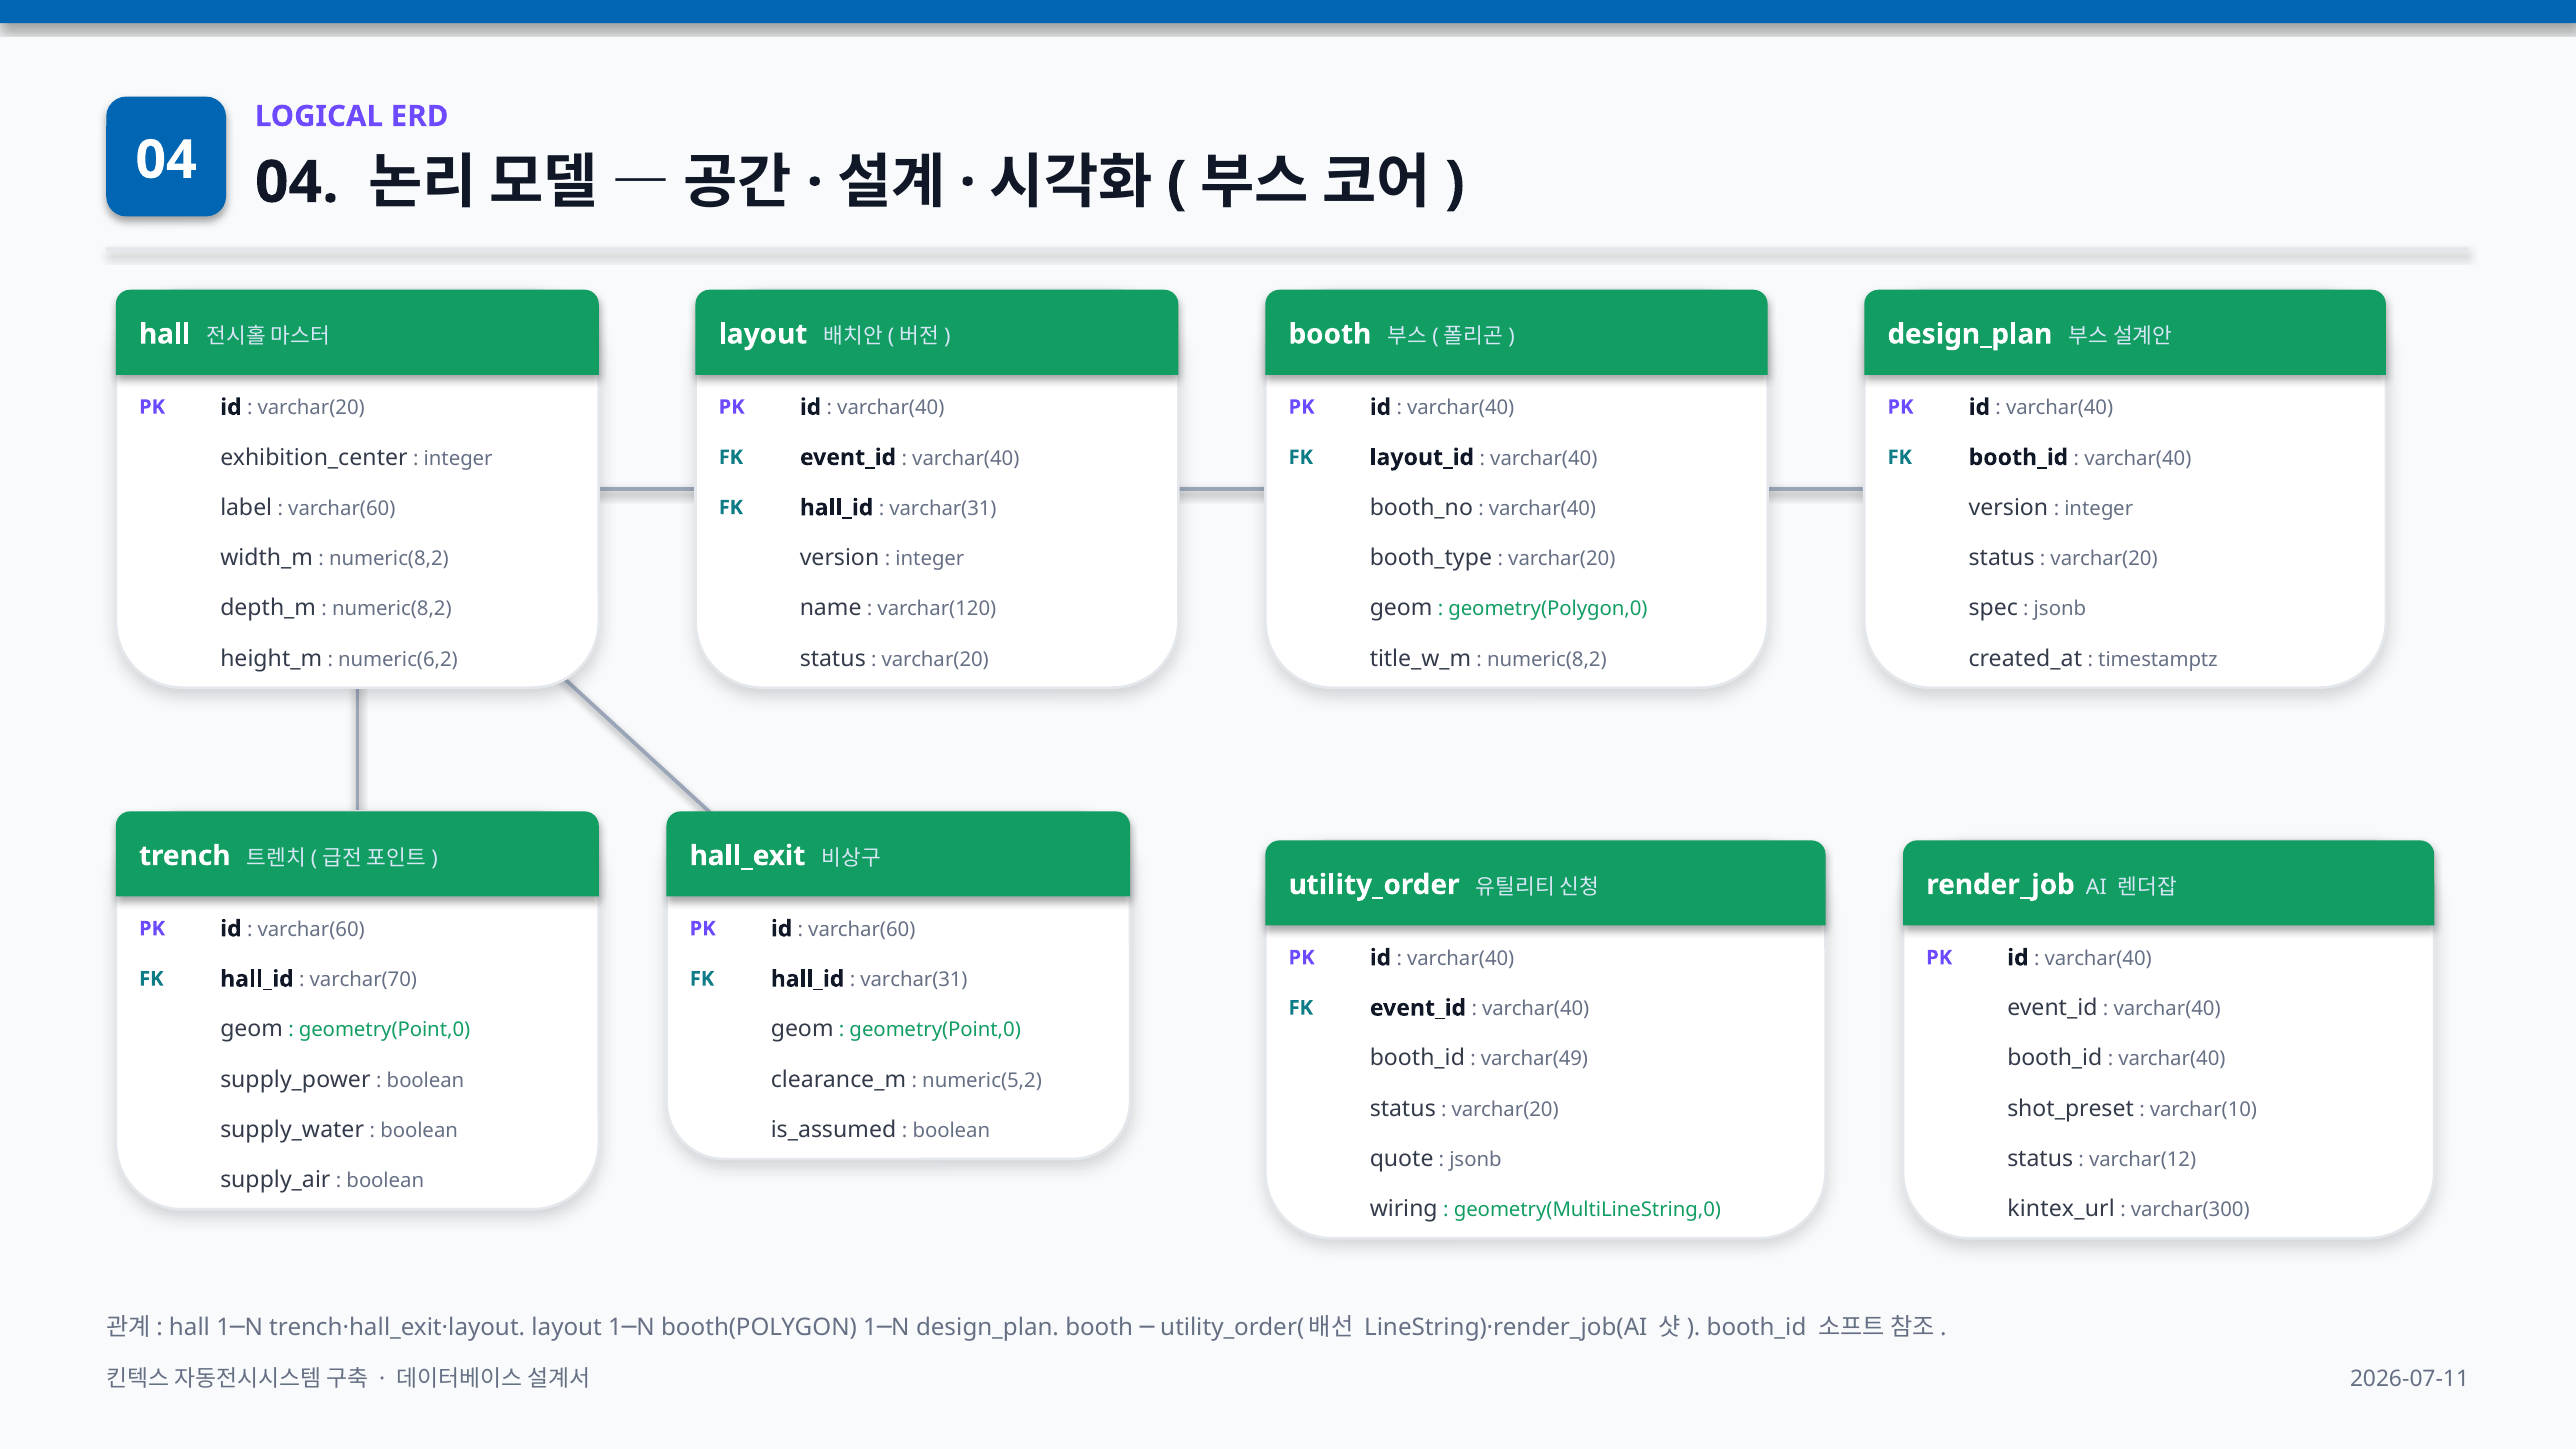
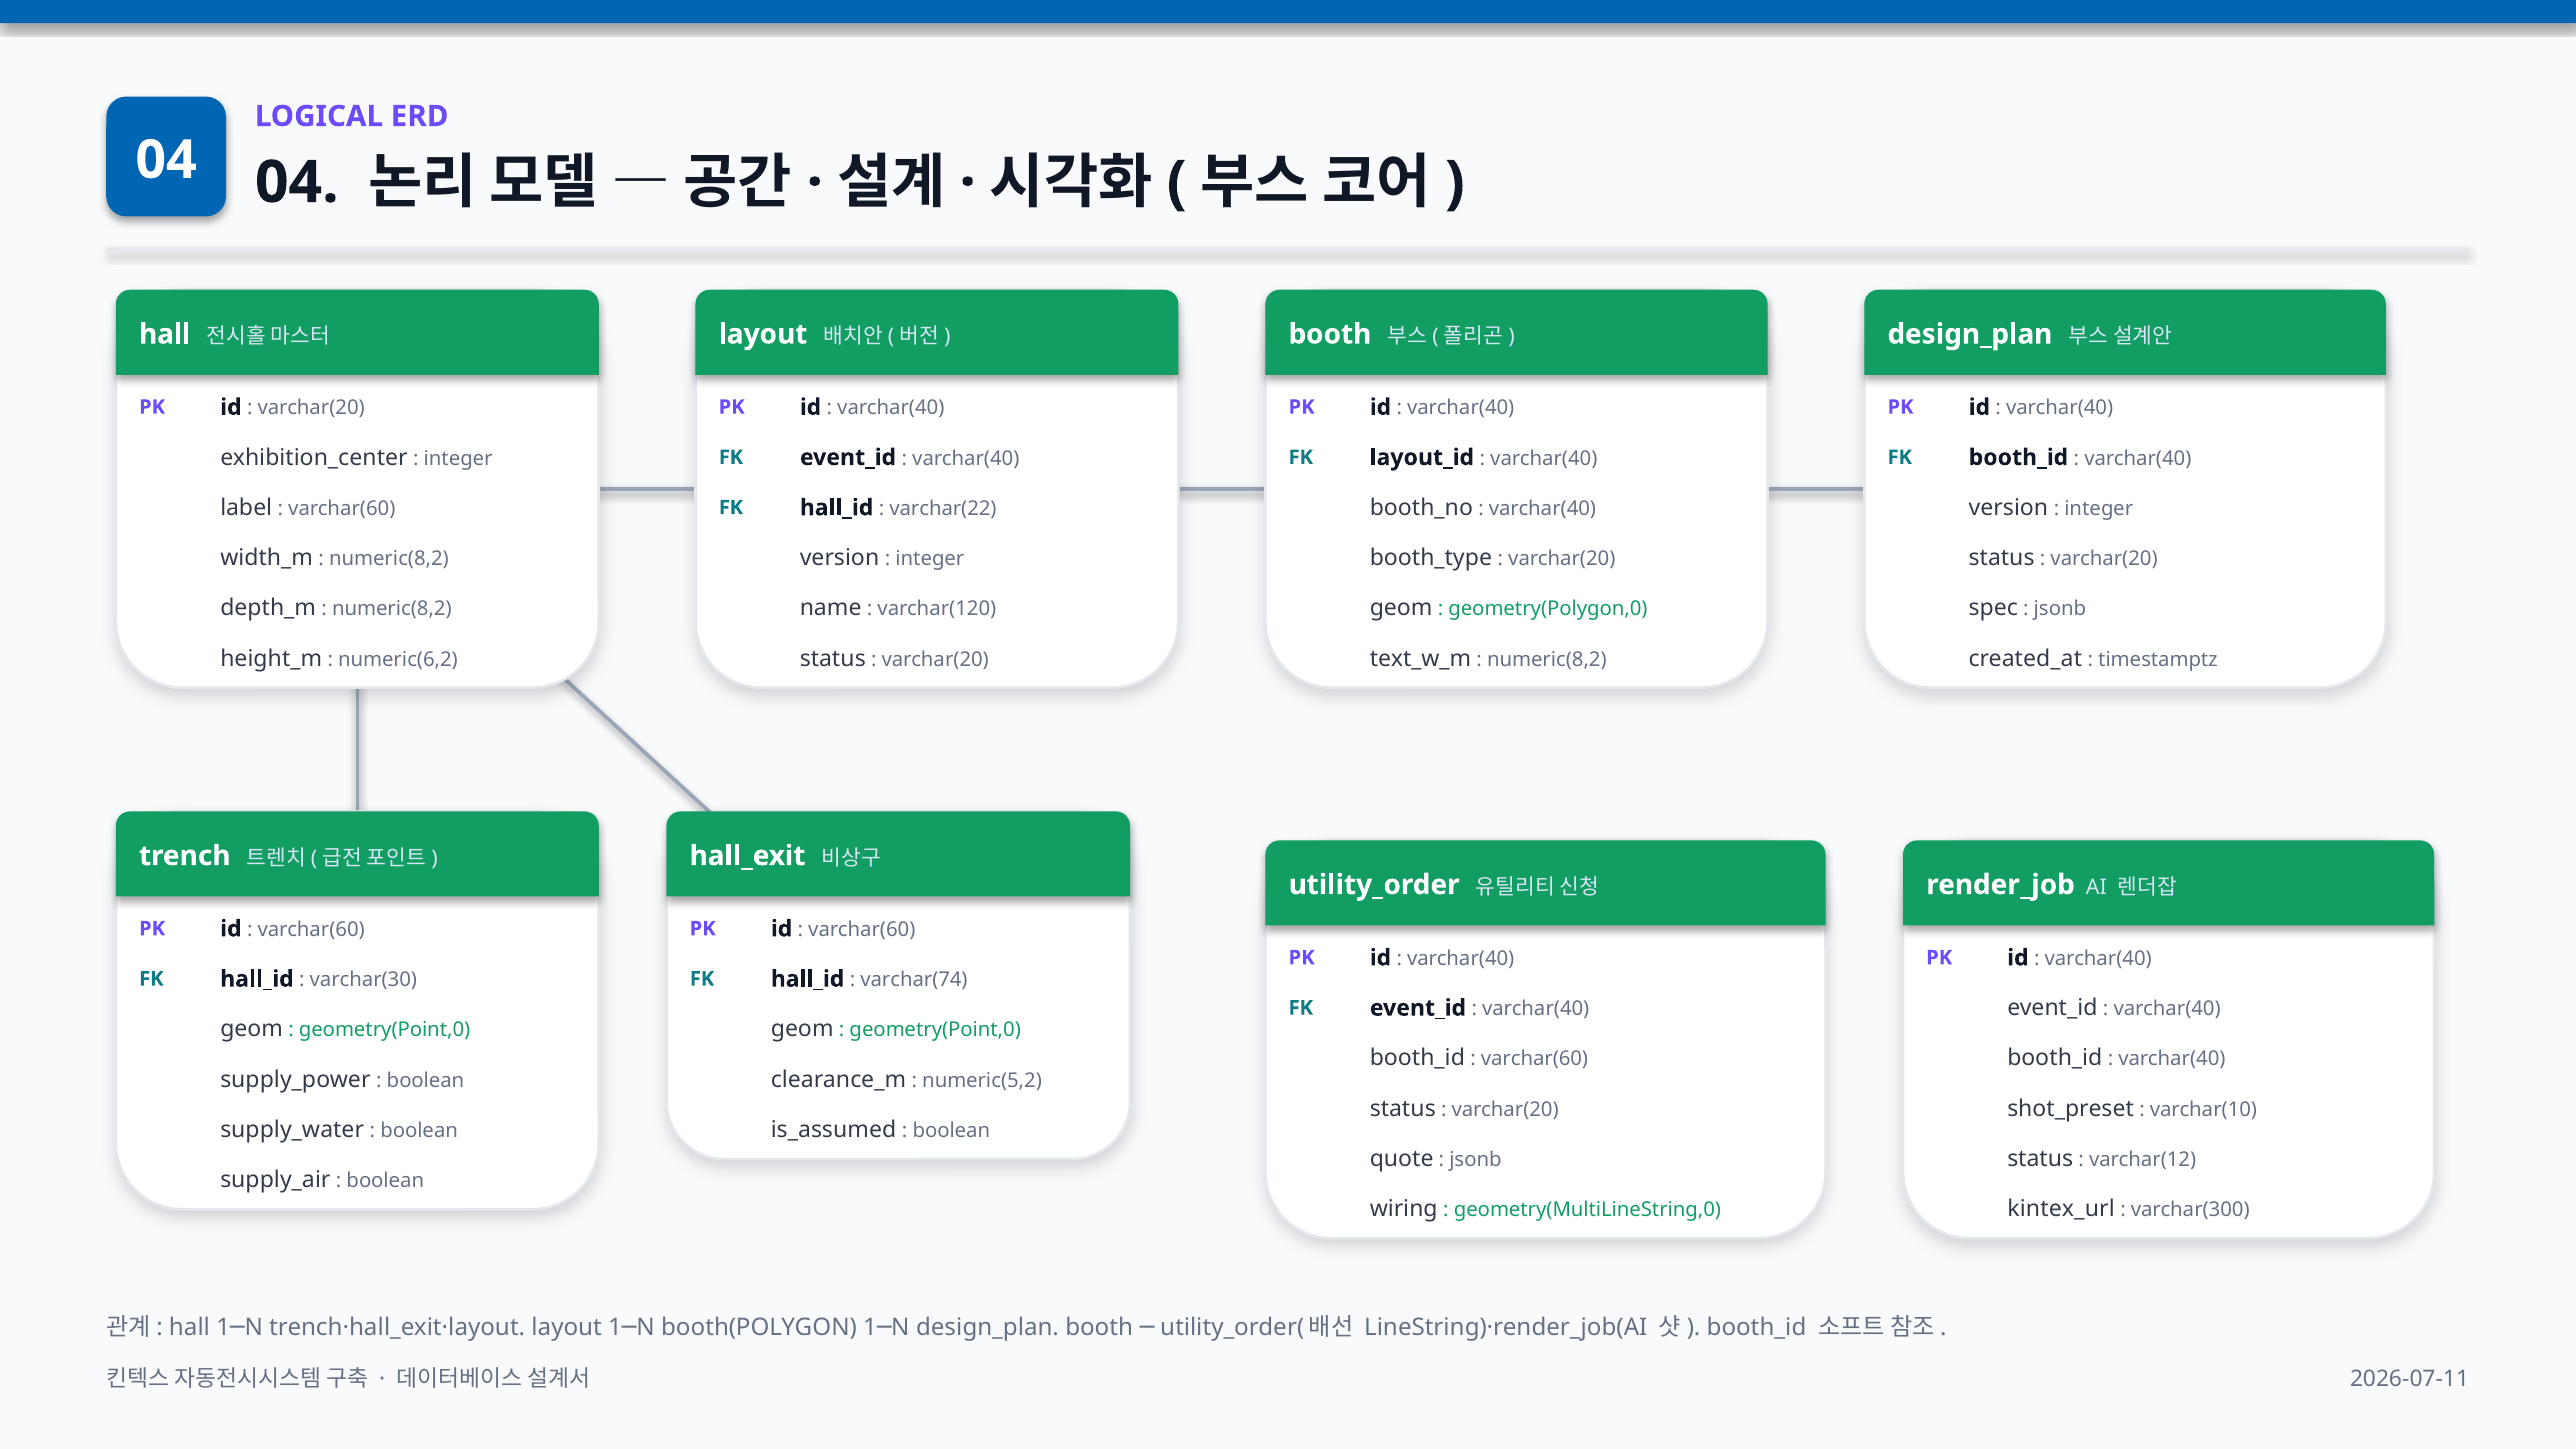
varchar(31 at (943, 509): varchar(31 -> varchar(22
title_w_m: title_w_m -> text_w_m
varchar(70: varchar(70 -> varchar(30
varchar(31 at (914, 980): varchar(31 -> varchar(74
varchar(49 at (1534, 1059): varchar(49 -> varchar(60
